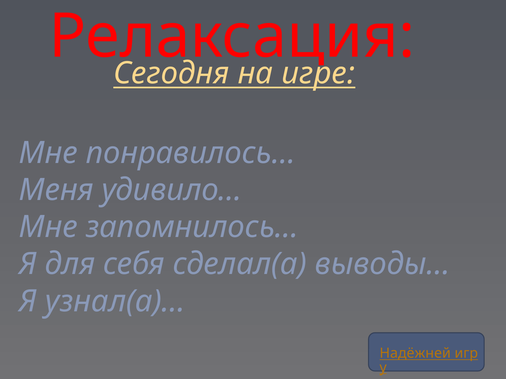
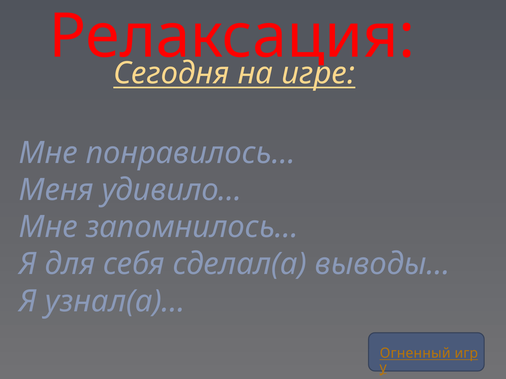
Надёжней: Надёжней -> Огненный
